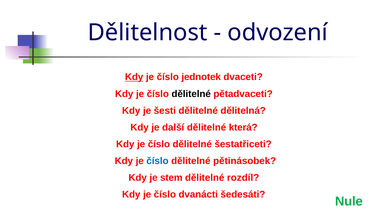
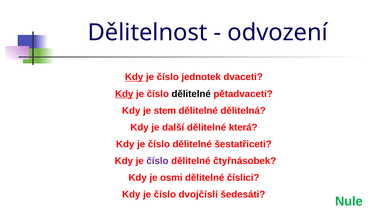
Kdy at (124, 94) underline: none -> present
šesti: šesti -> stem
číslo at (157, 161) colour: blue -> purple
pětinásobek: pětinásobek -> čtyřnásobek
stem: stem -> osmi
rozdíl: rozdíl -> číslici
dvanácti: dvanácti -> dvojčíslí
